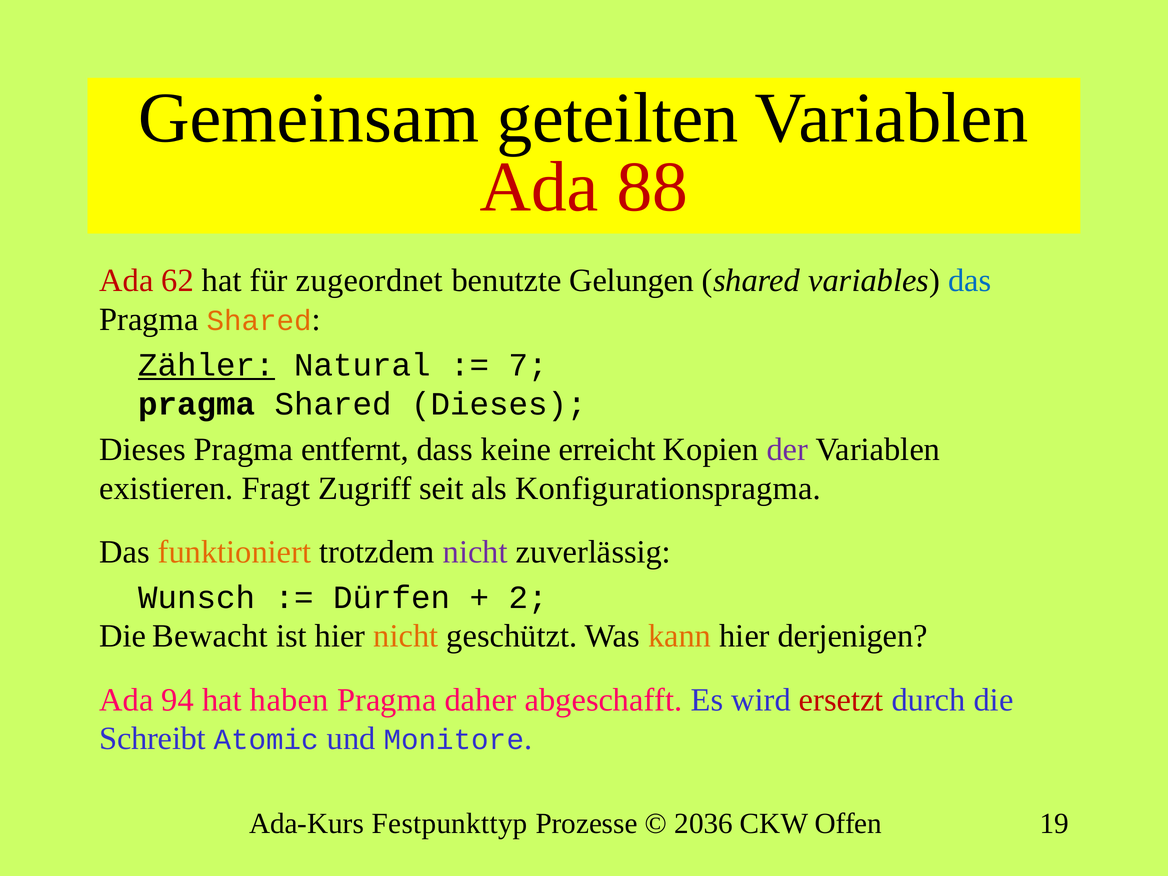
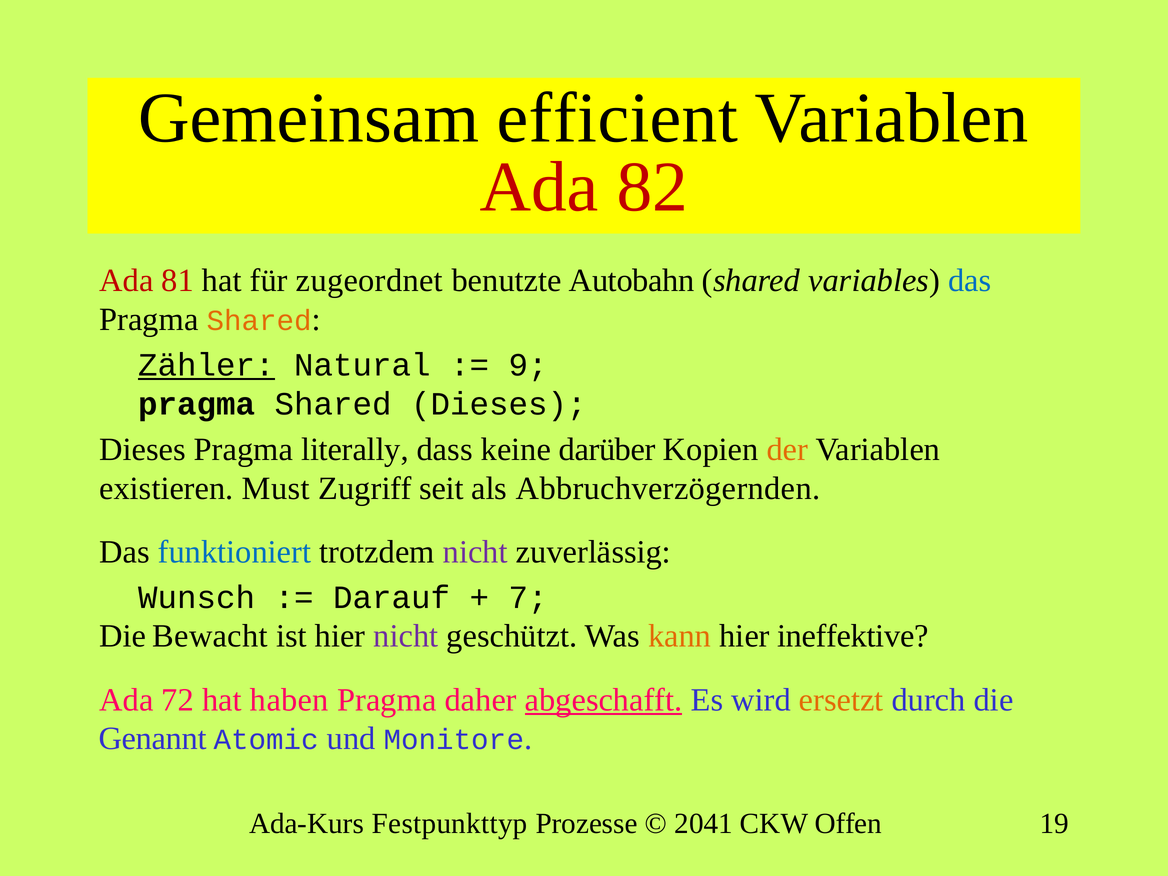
geteilten: geteilten -> efficient
88: 88 -> 82
62: 62 -> 81
Gelungen: Gelungen -> Autobahn
7: 7 -> 9
entfernt: entfernt -> literally
erreicht: erreicht -> darüber
der colour: purple -> orange
Fragt: Fragt -> Must
Konfigurationspragma: Konfigurationspragma -> Abbruchverzögernden
funktioniert colour: orange -> blue
Dürfen: Dürfen -> Darauf
2: 2 -> 7
nicht at (406, 636) colour: orange -> purple
derjenigen: derjenigen -> ineffektive
94: 94 -> 72
abgeschafft underline: none -> present
ersetzt colour: red -> orange
Schreibt: Schreibt -> Genannt
2036: 2036 -> 2041
